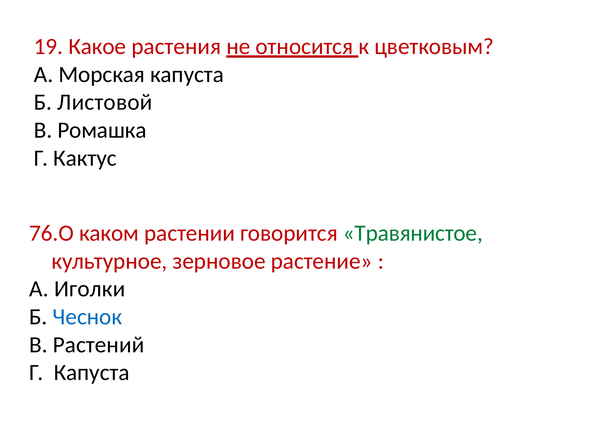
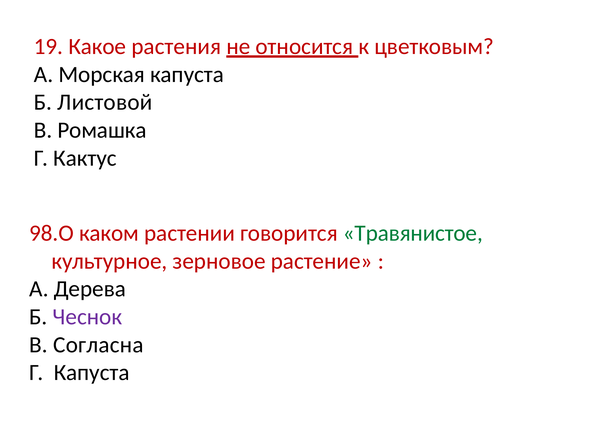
76.О: 76.О -> 98.О
Иголки: Иголки -> Дерева
Чеснок colour: blue -> purple
Растений: Растений -> Согласна
